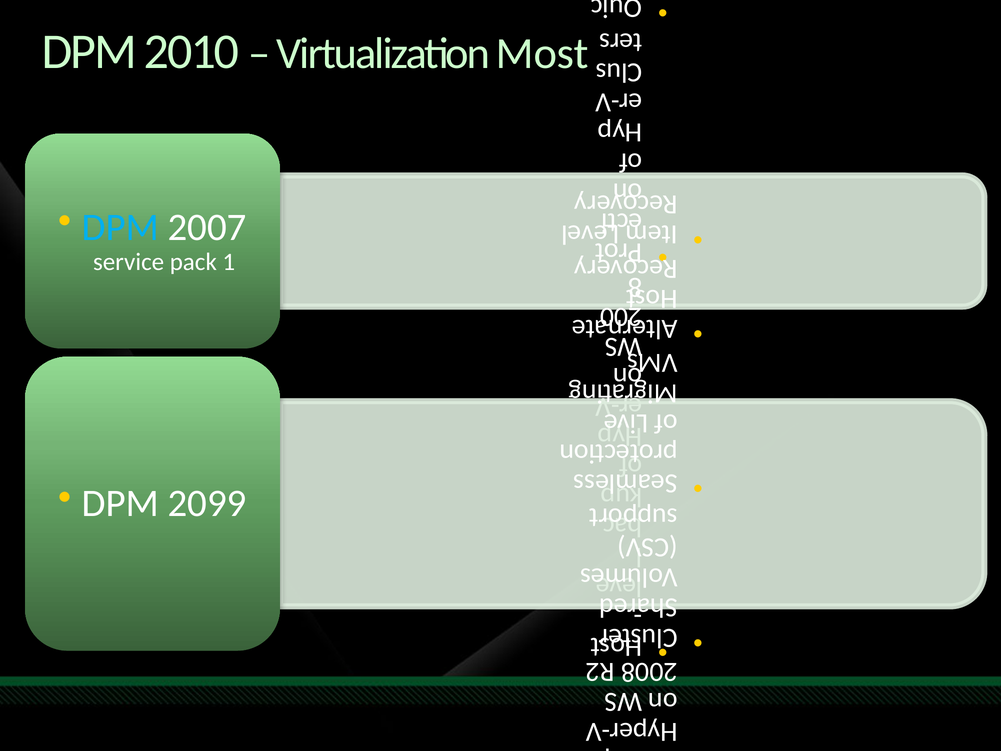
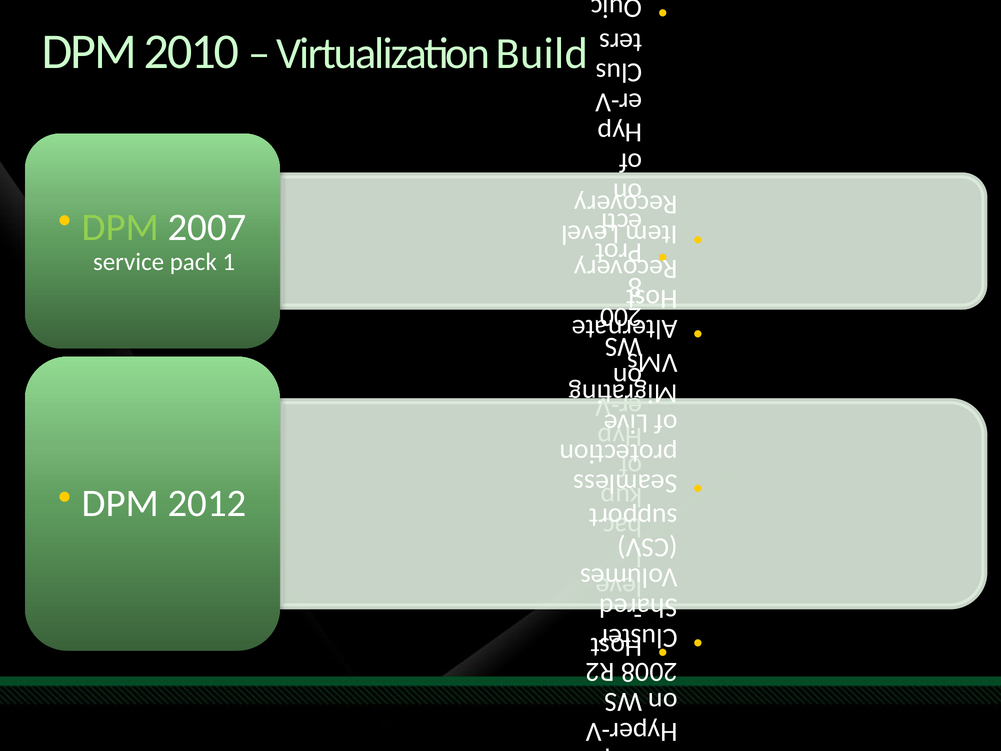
Most: Most -> Build
DPM at (121, 227) colour: light blue -> light green
2099: 2099 -> 2012
